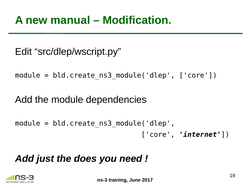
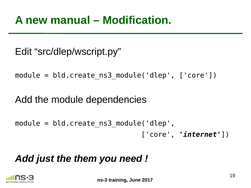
does: does -> them
